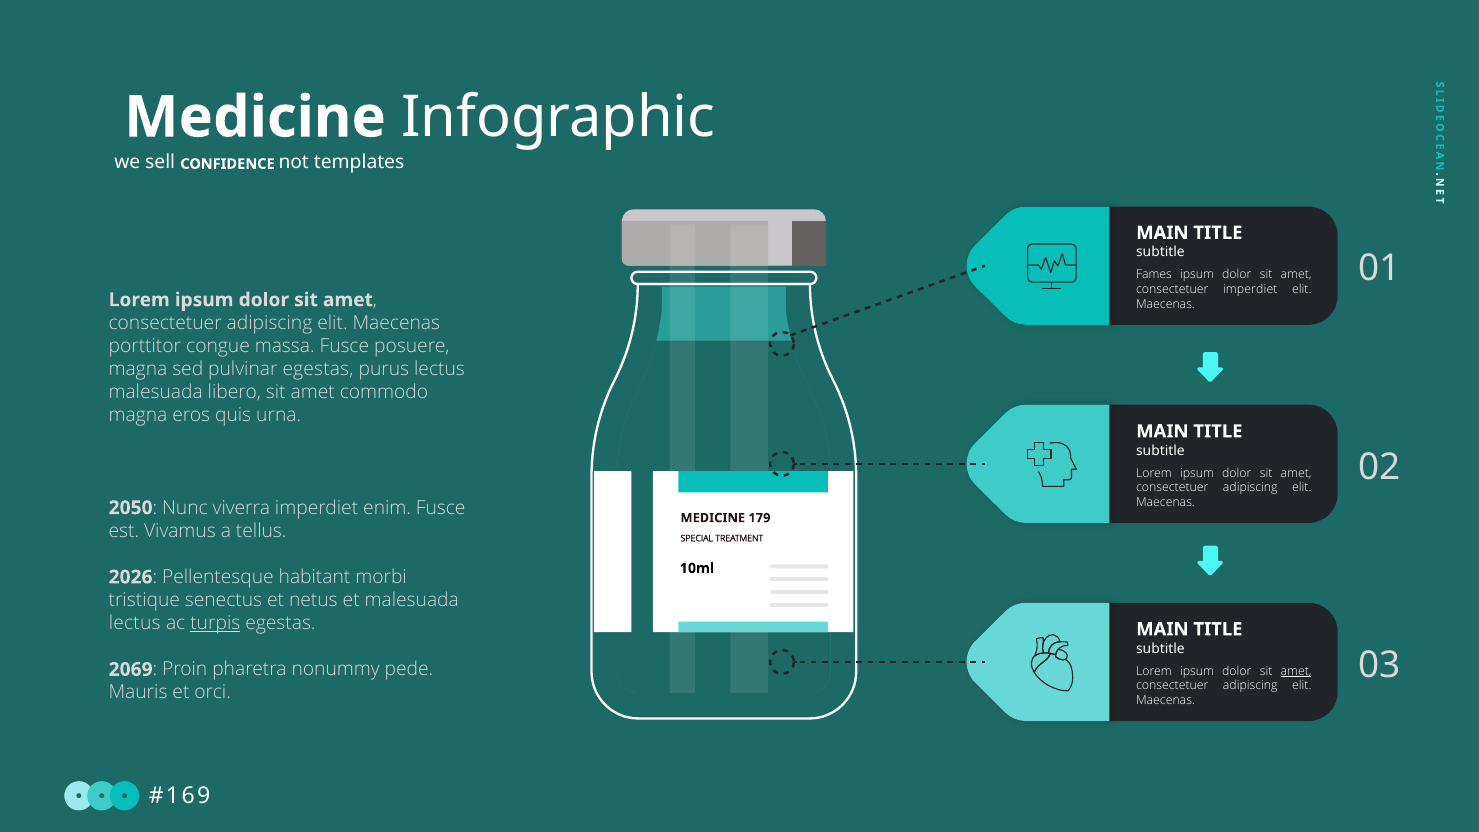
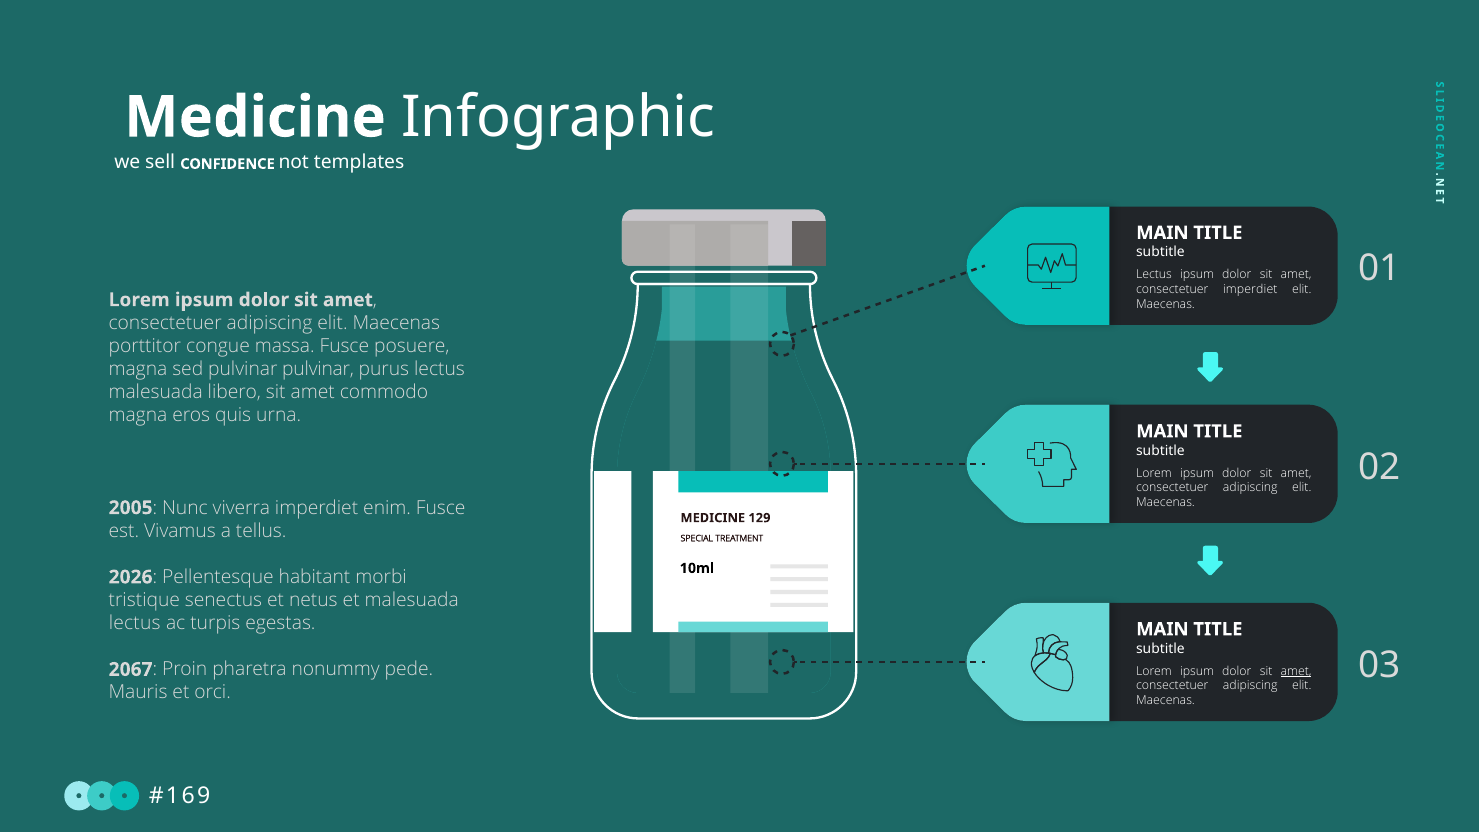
Fames at (1154, 274): Fames -> Lectus
pulvinar egestas: egestas -> pulvinar
2050: 2050 -> 2005
179: 179 -> 129
turpis underline: present -> none
2069: 2069 -> 2067
